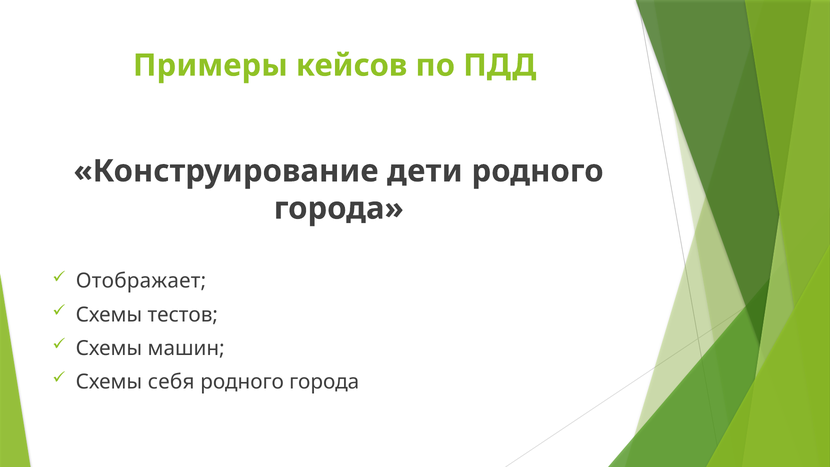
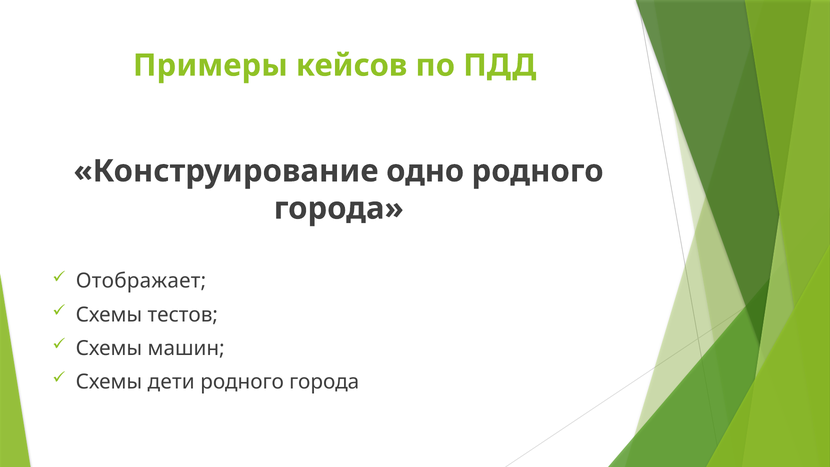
дети: дети -> одно
себя: себя -> дети
